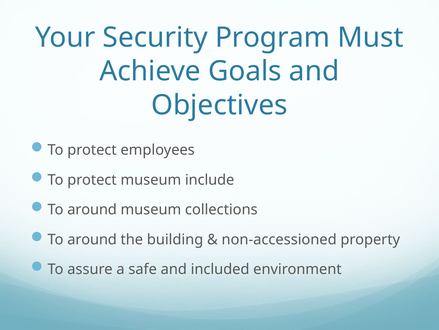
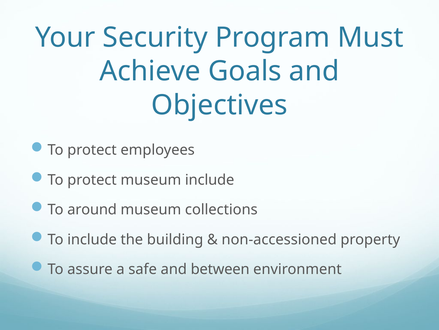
around at (92, 239): around -> include
included: included -> between
